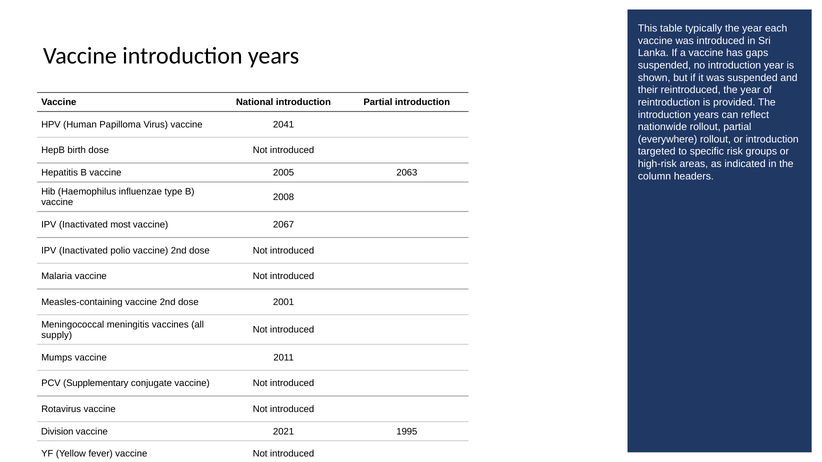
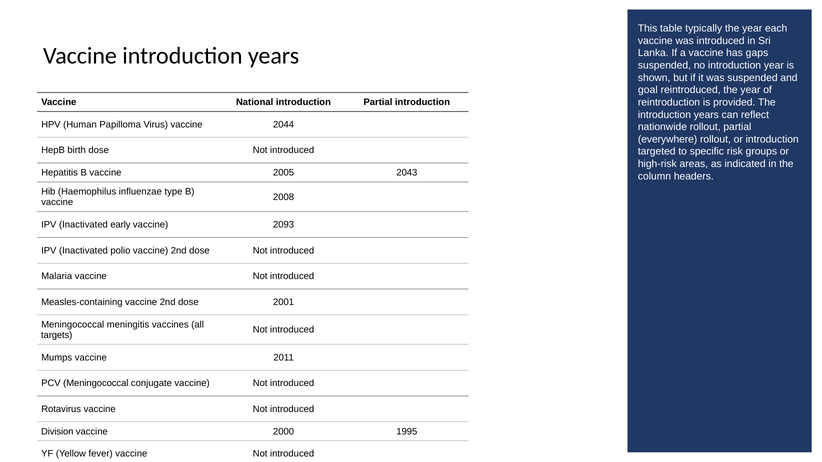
their: their -> goal
2041: 2041 -> 2044
2063: 2063 -> 2043
most: most -> early
2067: 2067 -> 2093
supply: supply -> targets
PCV Supplementary: Supplementary -> Meningococcal
2021: 2021 -> 2000
